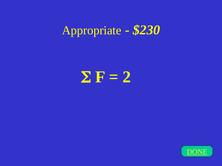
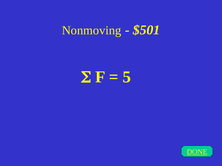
Appropriate: Appropriate -> Nonmoving
$230: $230 -> $501
2: 2 -> 5
